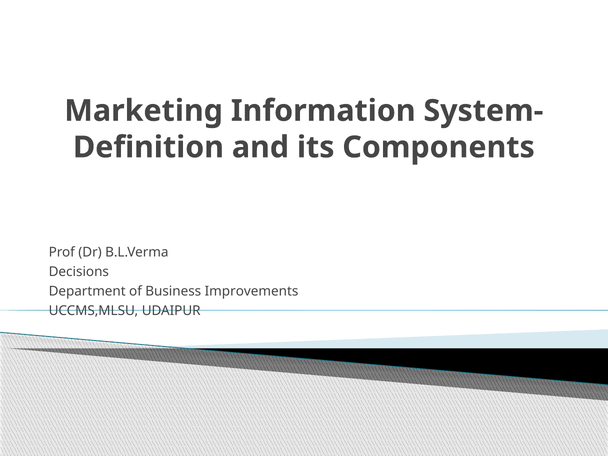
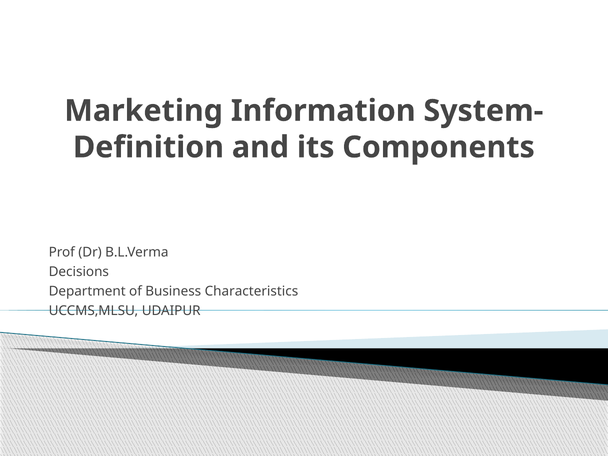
Improvements: Improvements -> Characteristics
